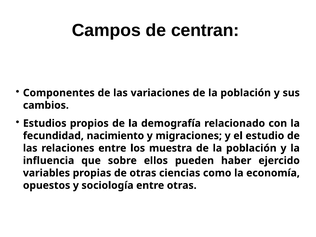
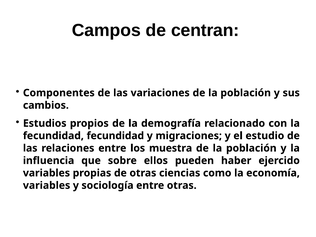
fecundidad nacimiento: nacimiento -> fecundidad
opuestos at (47, 185): opuestos -> variables
